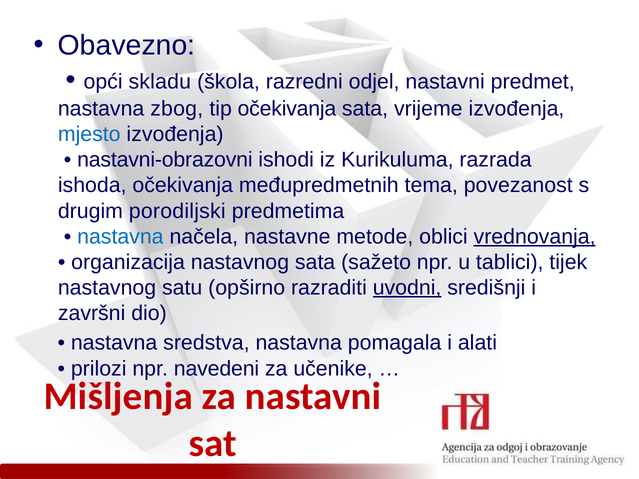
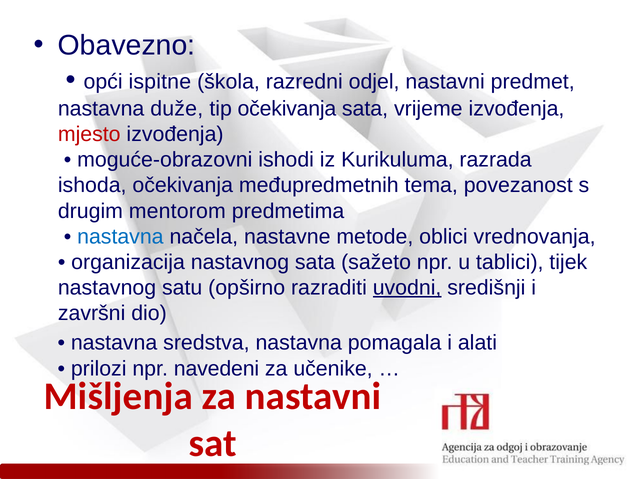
skladu: skladu -> ispitne
zbog: zbog -> duže
mjesto colour: blue -> red
nastavni-obrazovni: nastavni-obrazovni -> moguće-obrazovni
porodiljski: porodiljski -> mentorom
vrednovanja underline: present -> none
